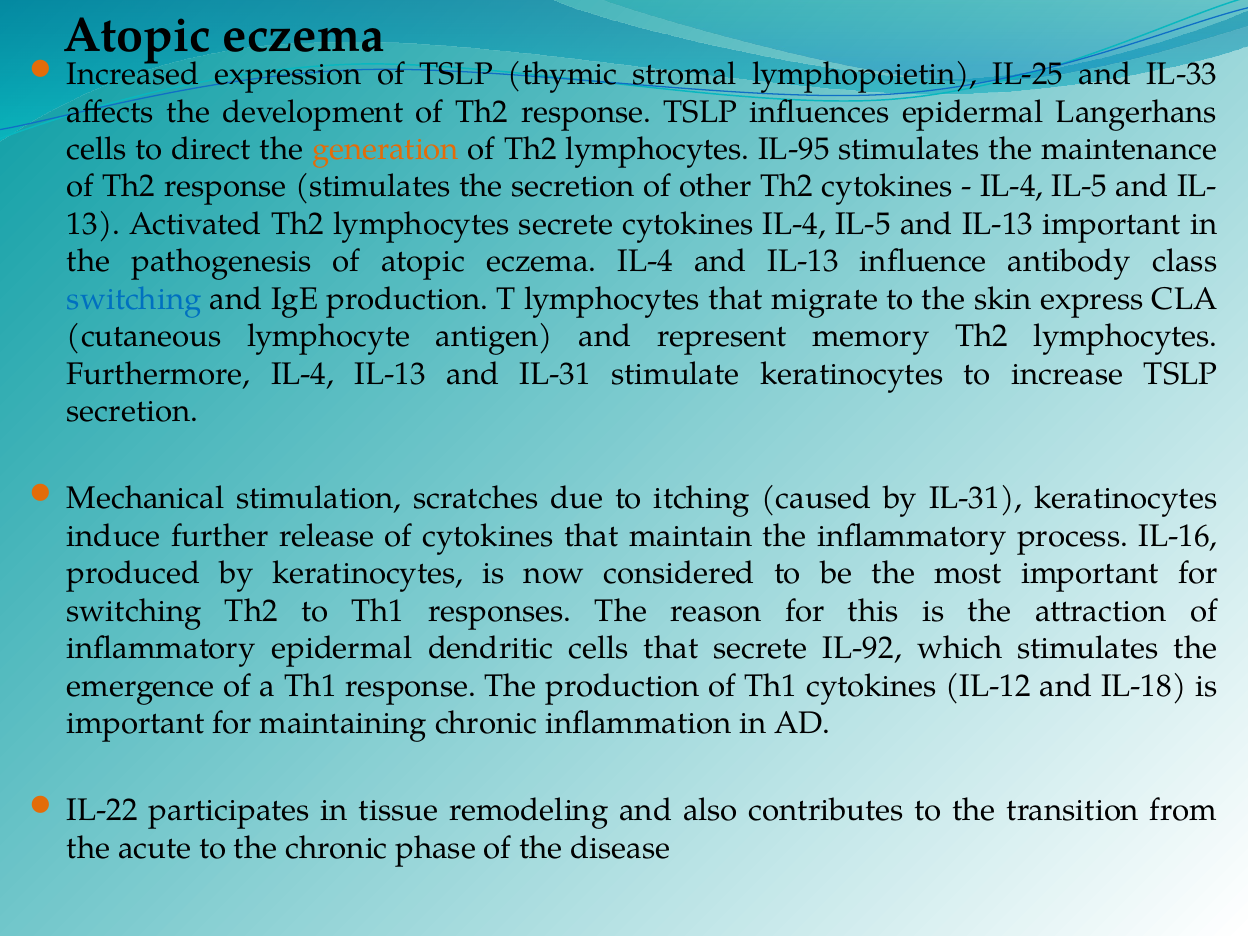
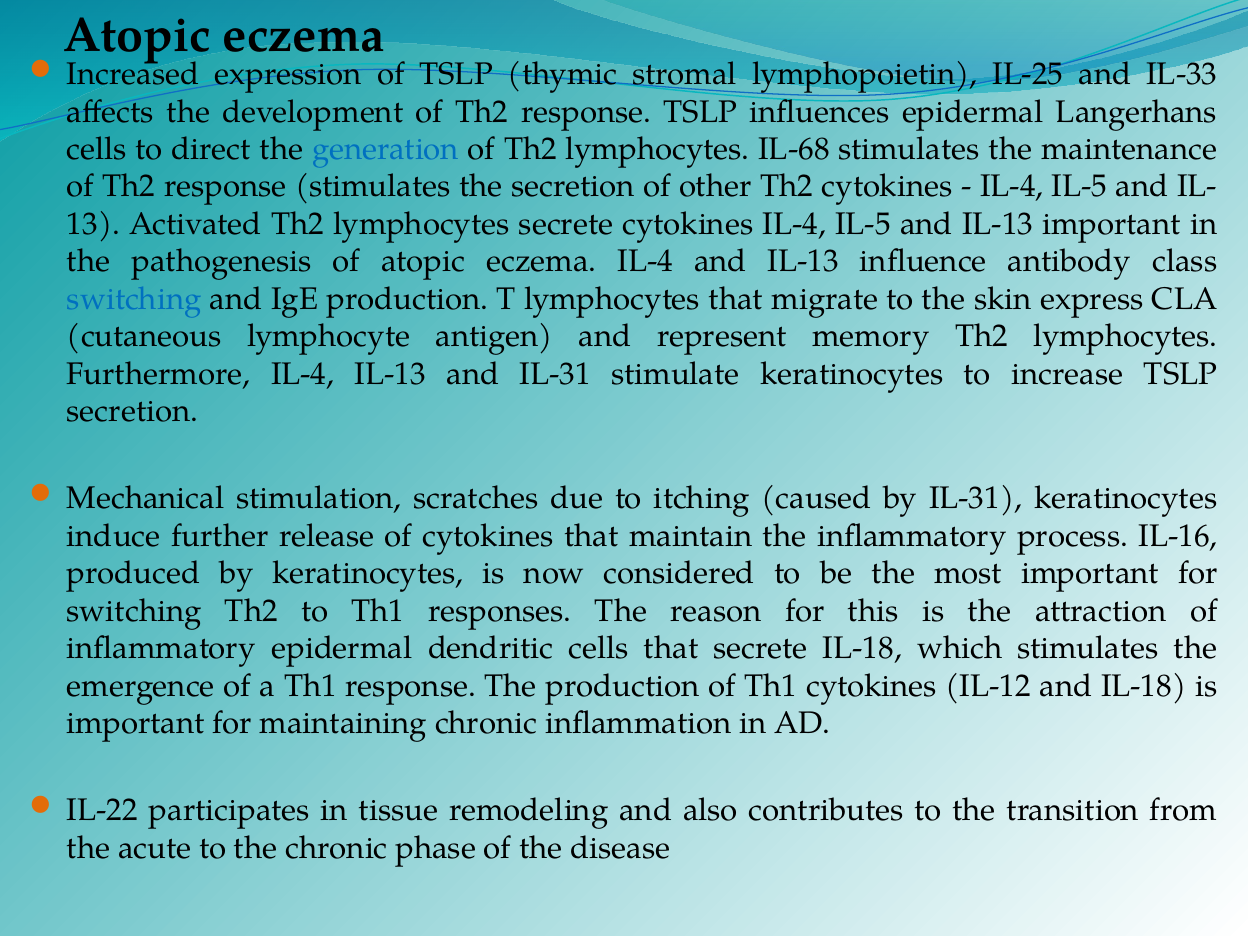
generation colour: orange -> blue
IL-95: IL-95 -> IL-68
secrete IL-92: IL-92 -> IL-18
